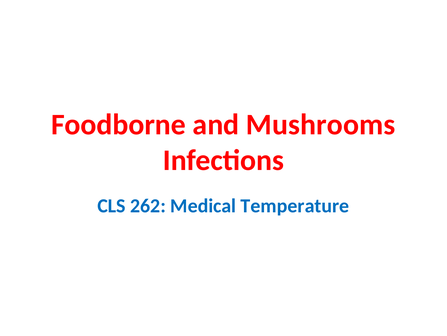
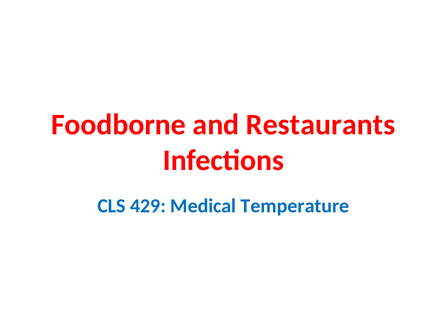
Mushrooms: Mushrooms -> Restaurants
262: 262 -> 429
